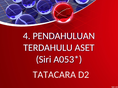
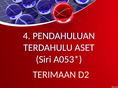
TATACARA: TATACARA -> TERIMAAN
